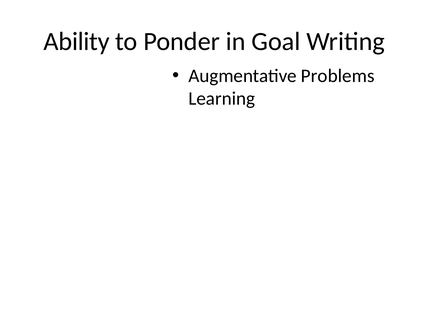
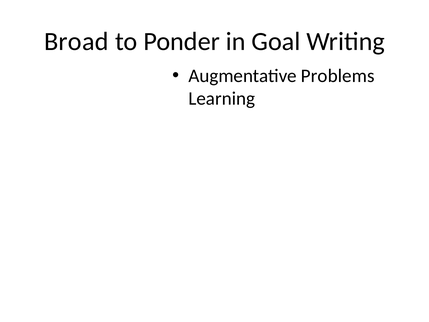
Ability: Ability -> Broad
